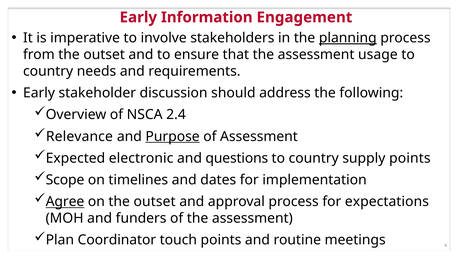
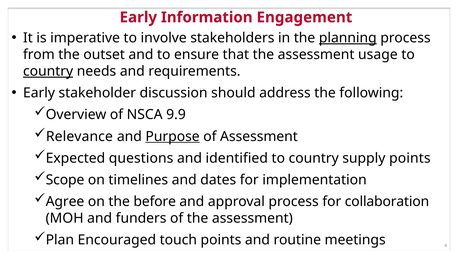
country at (48, 71) underline: none -> present
2.4: 2.4 -> 9.9
electronic: electronic -> questions
questions: questions -> identified
Agree underline: present -> none
on the outset: outset -> before
expectations: expectations -> collaboration
Coordinator: Coordinator -> Encouraged
